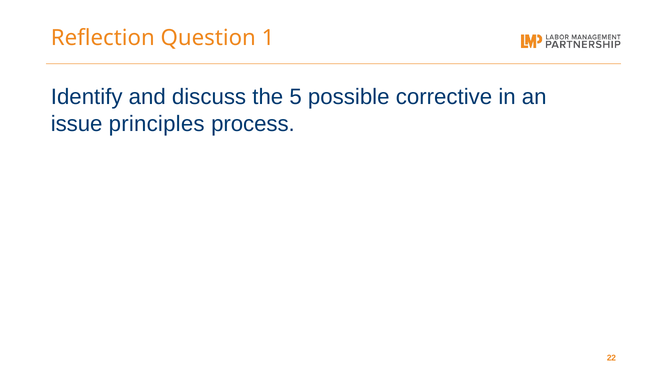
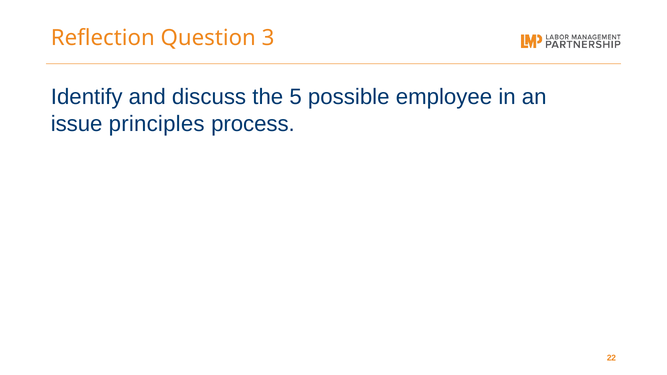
1: 1 -> 3
corrective: corrective -> employee
